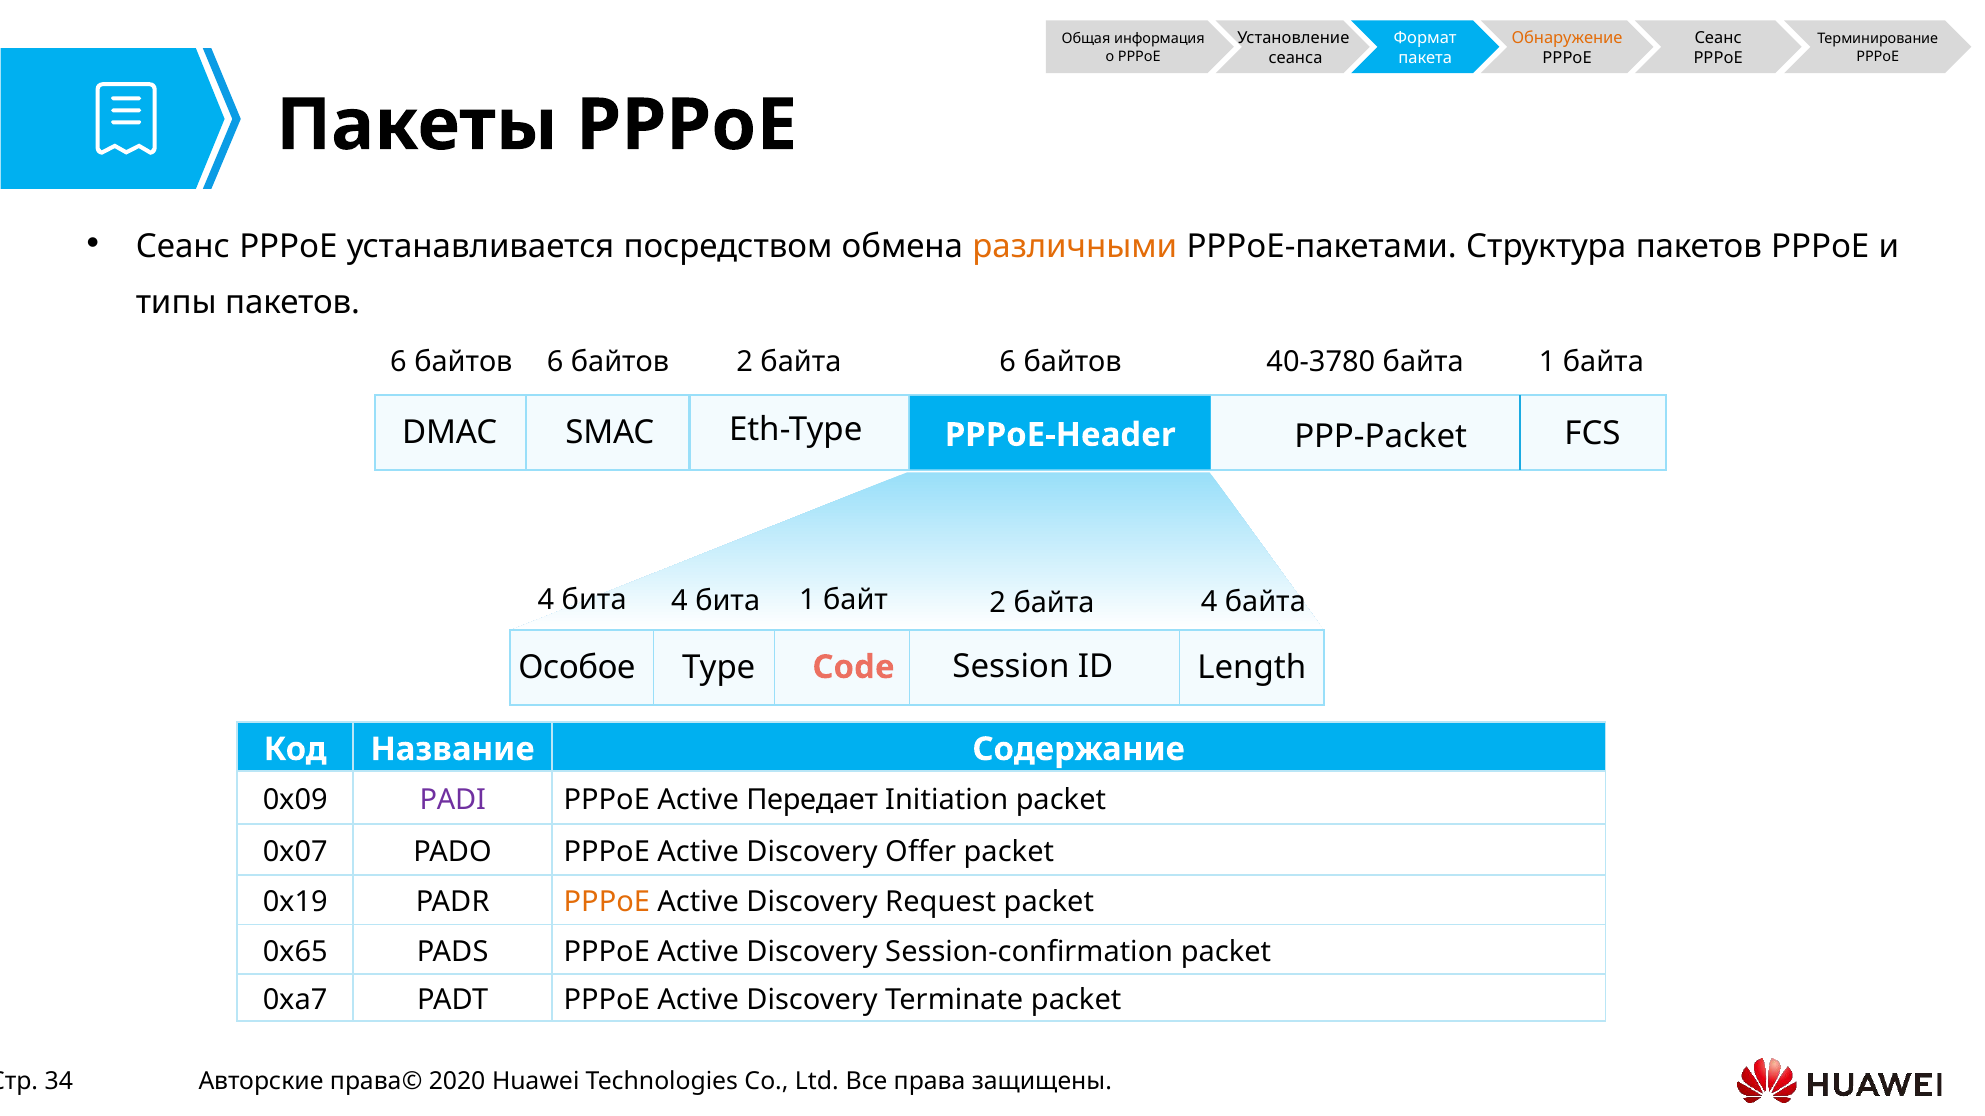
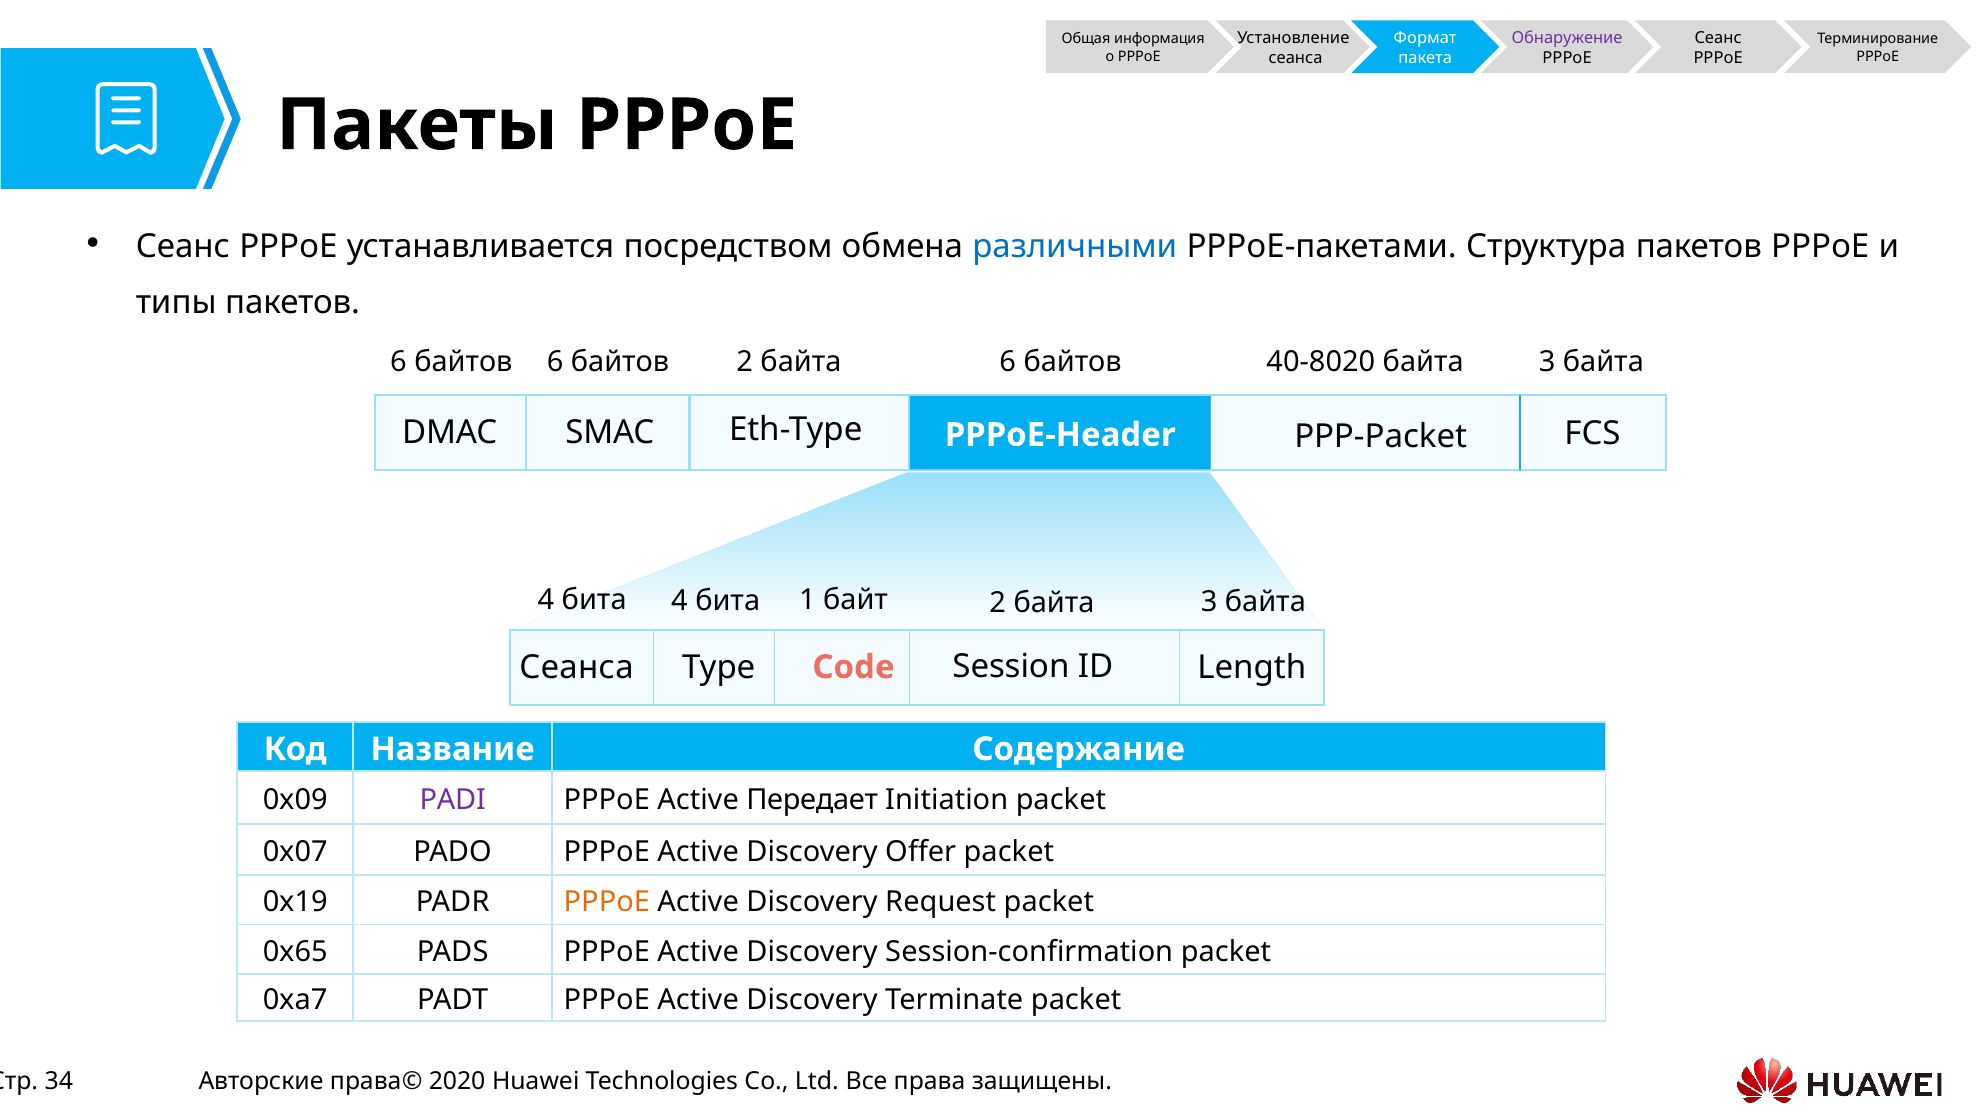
Обнаружение colour: orange -> purple
различными colour: orange -> blue
40-3780: 40-3780 -> 40-8020
1 at (1547, 362): 1 -> 3
байт 4: 4 -> 3
Особое at (577, 667): Особое -> Сеанса
